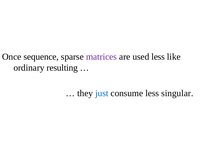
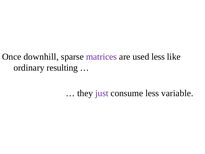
sequence: sequence -> downhill
just colour: blue -> purple
singular: singular -> variable
